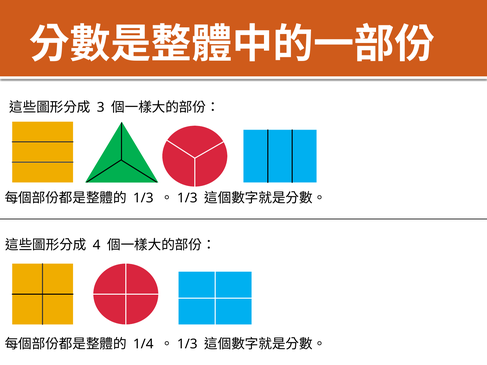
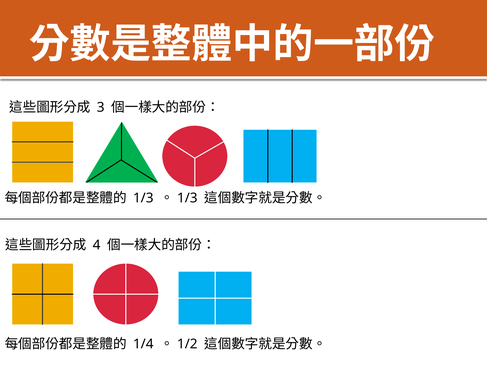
1/3 at (187, 344): 1/3 -> 1/2
